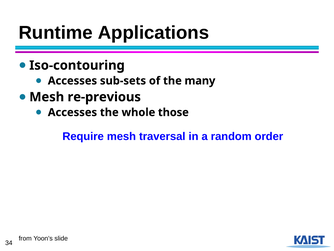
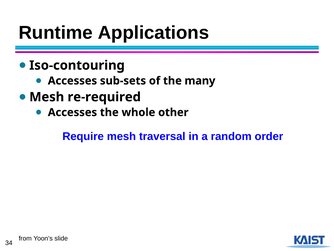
re-previous: re-previous -> re-required
those: those -> other
